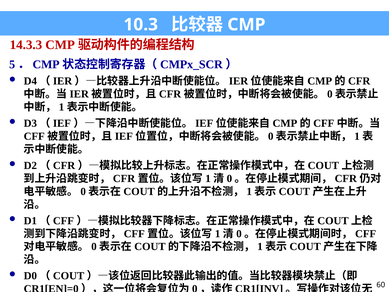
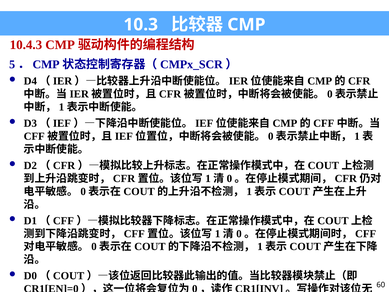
14.3.3: 14.3.3 -> 10.4.3
